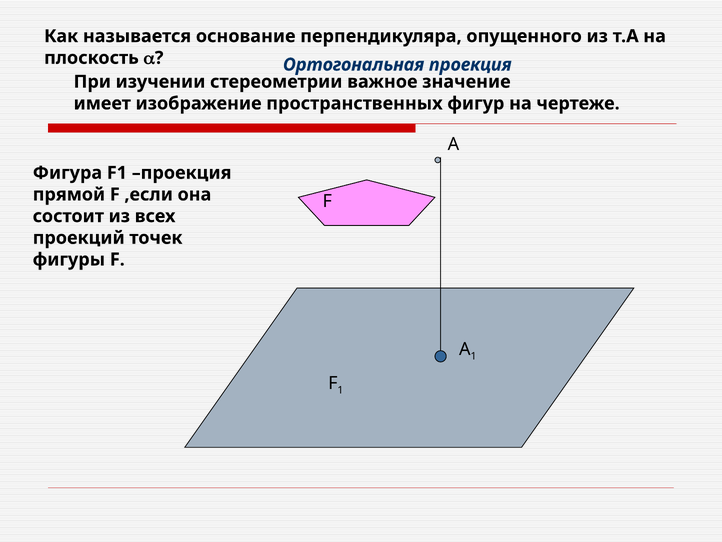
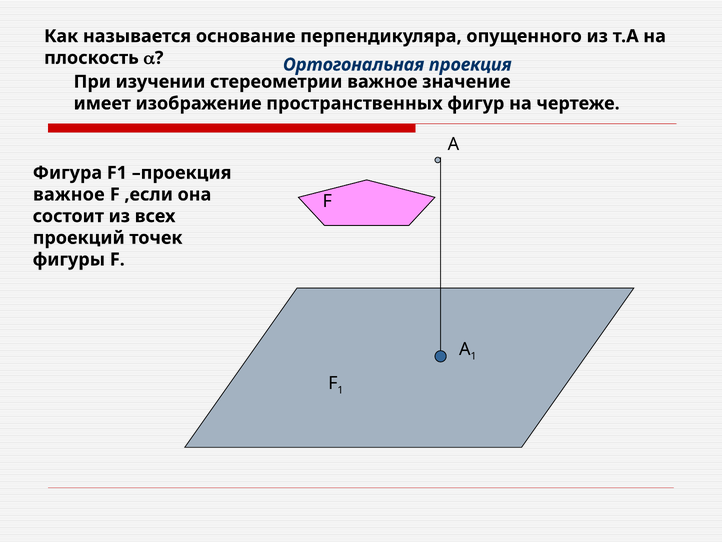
прямой at (69, 194): прямой -> важное
